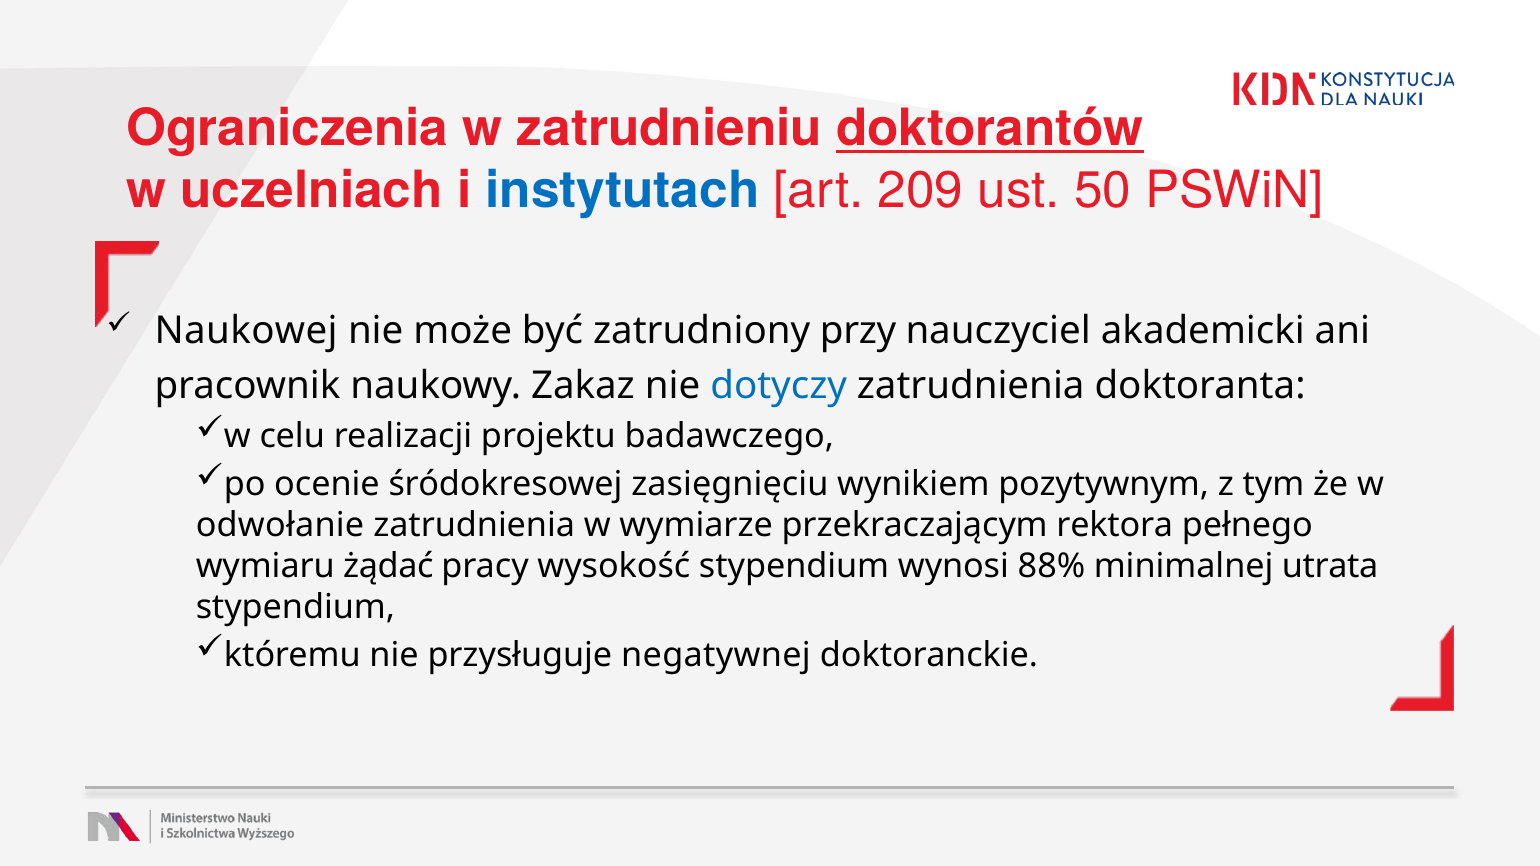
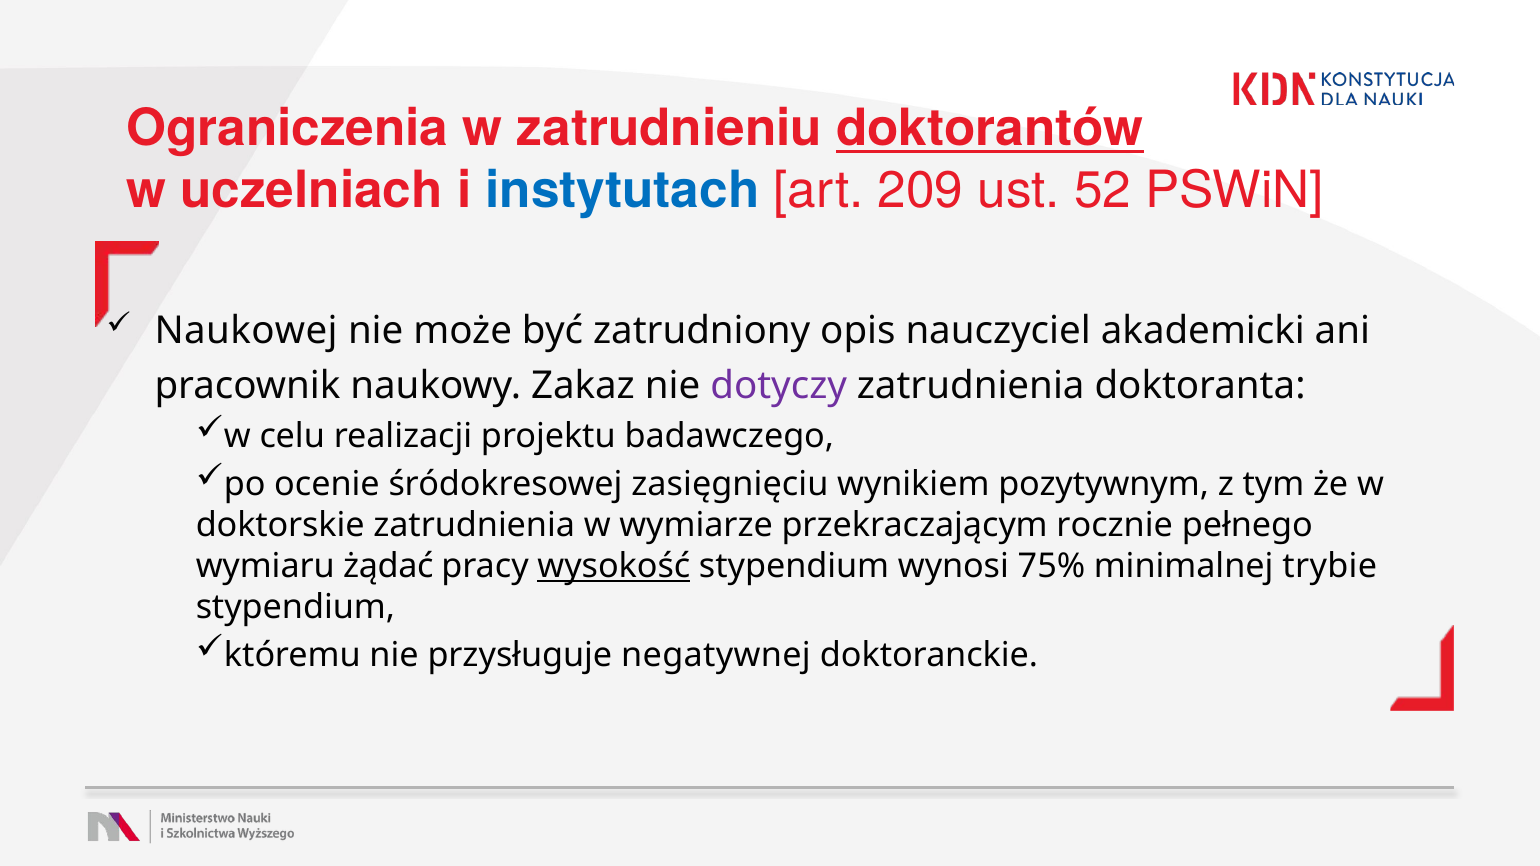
50: 50 -> 52
przy: przy -> opis
dotyczy colour: blue -> purple
odwołanie: odwołanie -> doktorskie
rektora: rektora -> rocznie
wysokość underline: none -> present
88%: 88% -> 75%
utrata: utrata -> trybie
